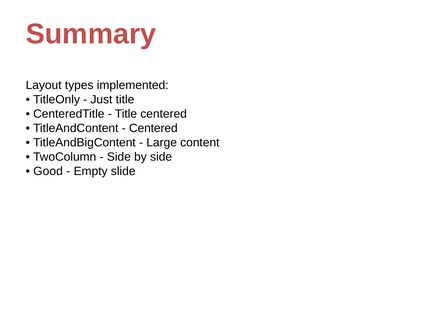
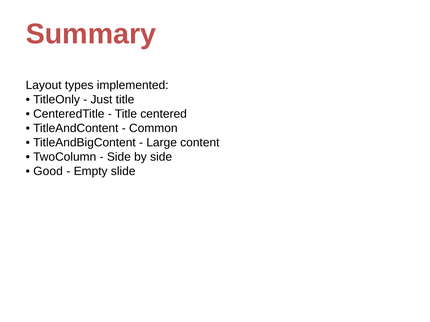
Centered at (153, 128): Centered -> Common
